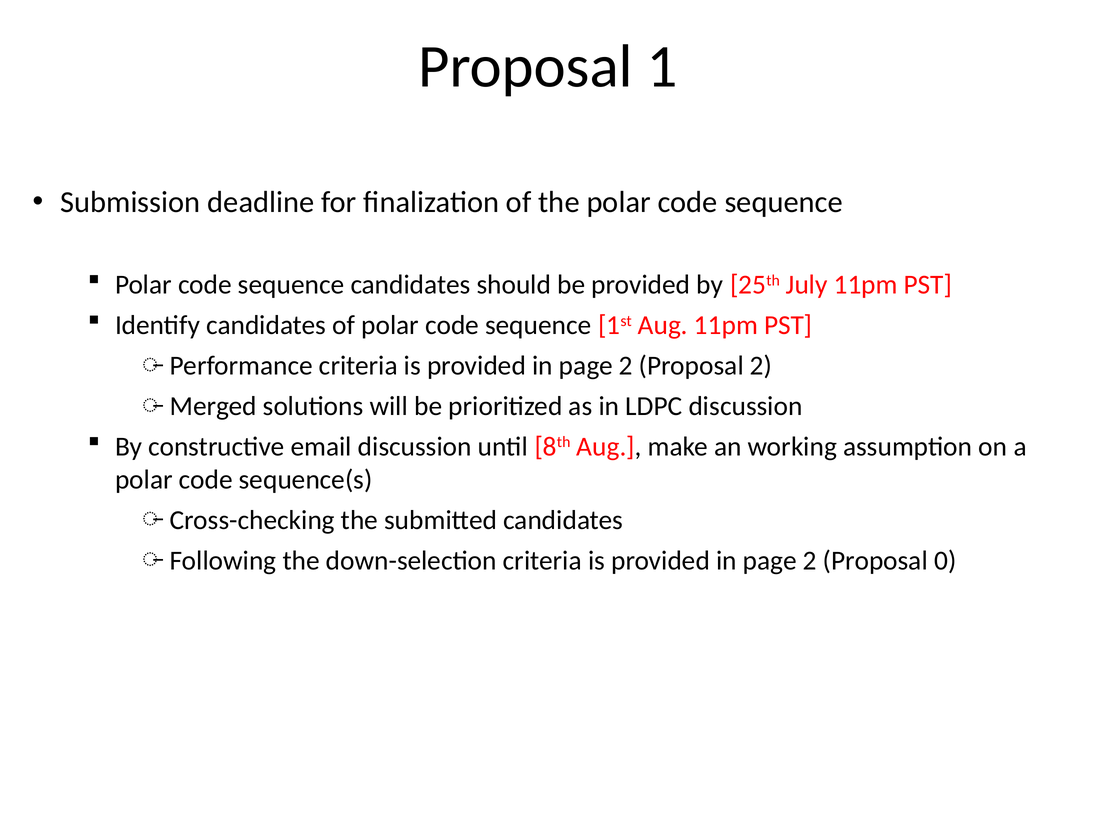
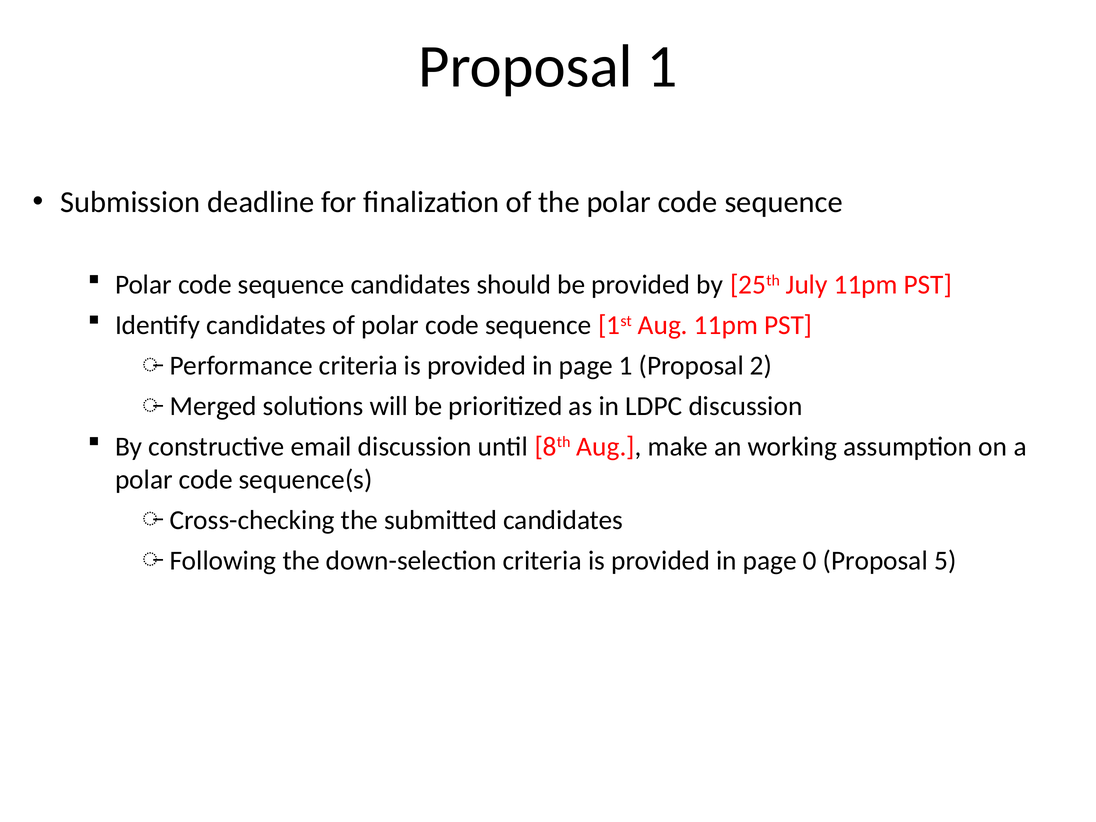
2 at (626, 366): 2 -> 1
2 at (810, 560): 2 -> 0
0: 0 -> 5
